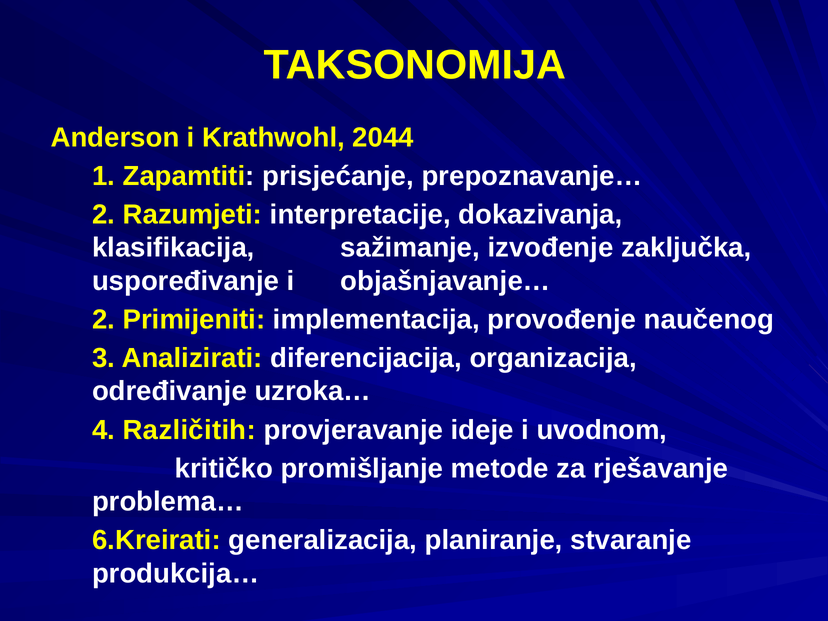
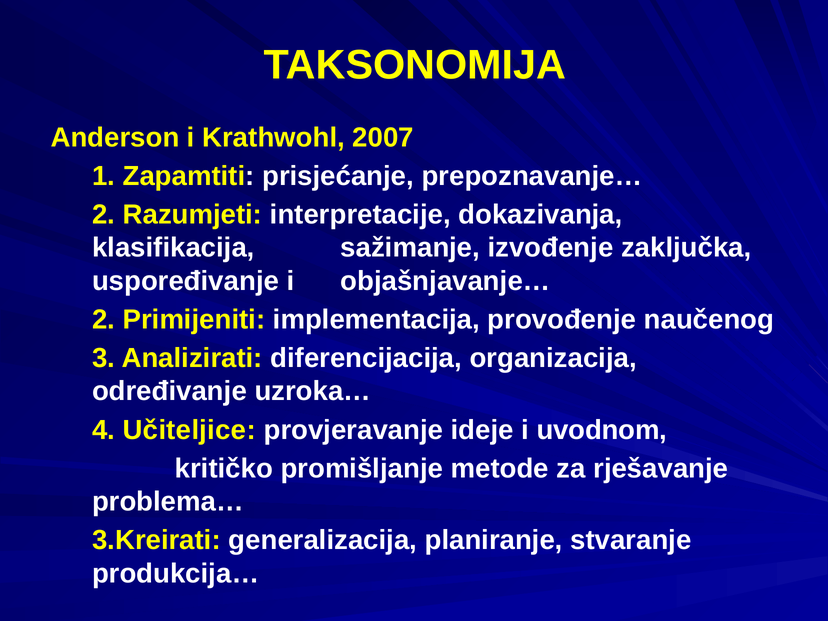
2044: 2044 -> 2007
Različitih: Različitih -> Učiteljice
6.Kreirati: 6.Kreirati -> 3.Kreirati
